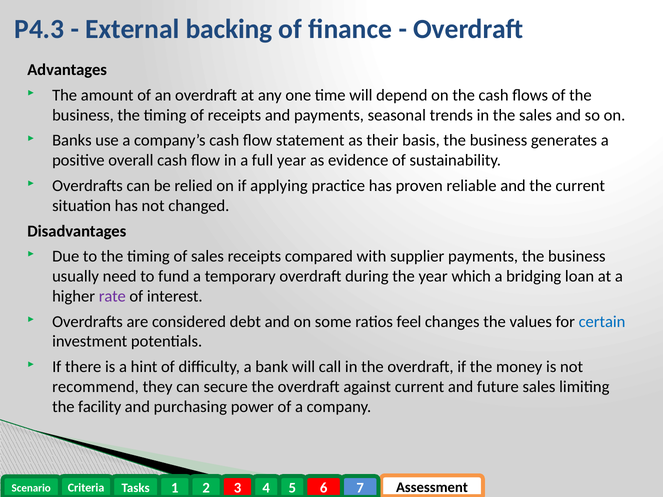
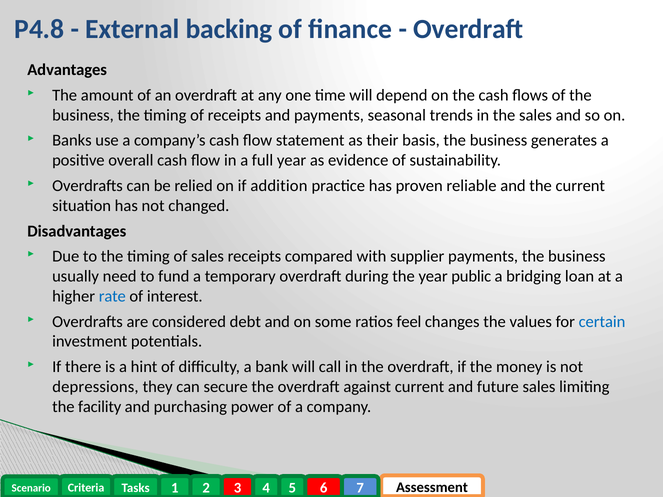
P4.3: P4.3 -> P4.8
applying: applying -> addition
which: which -> public
rate colour: purple -> blue
recommend: recommend -> depressions
